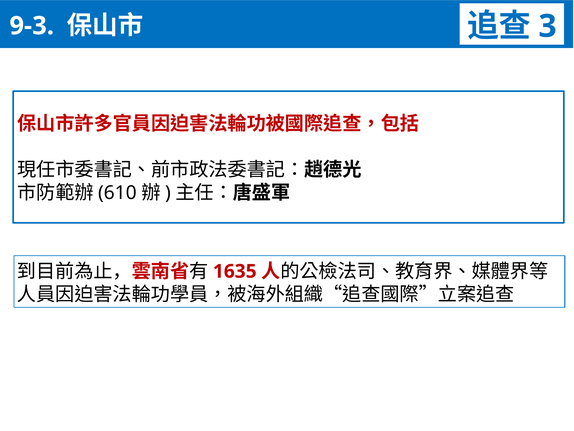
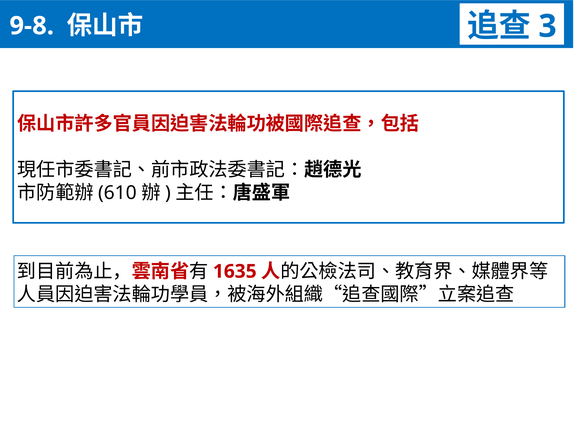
9-3: 9-3 -> 9-8
